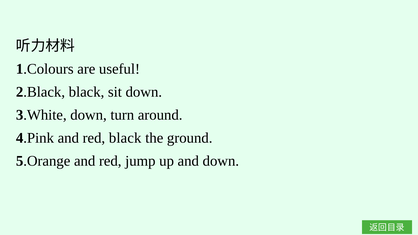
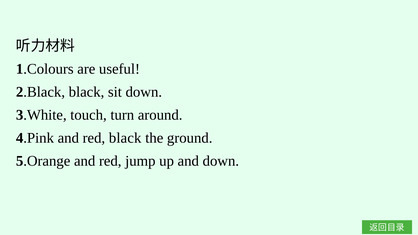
3.White down: down -> touch
